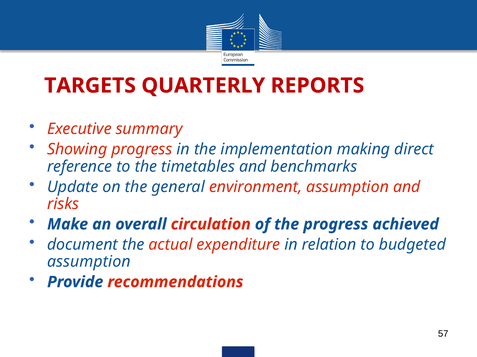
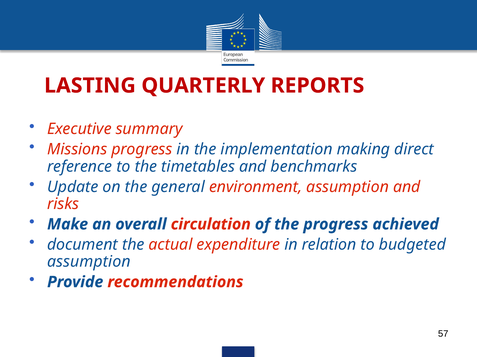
TARGETS: TARGETS -> LASTING
Showing: Showing -> Missions
